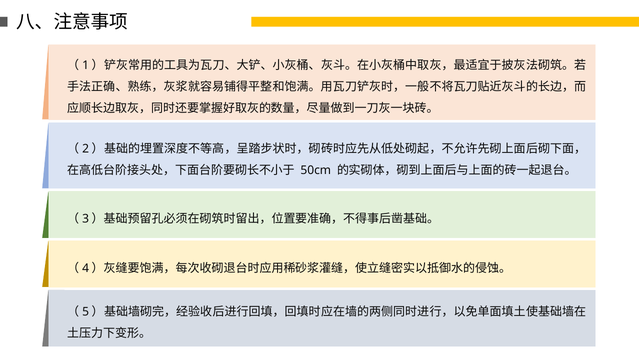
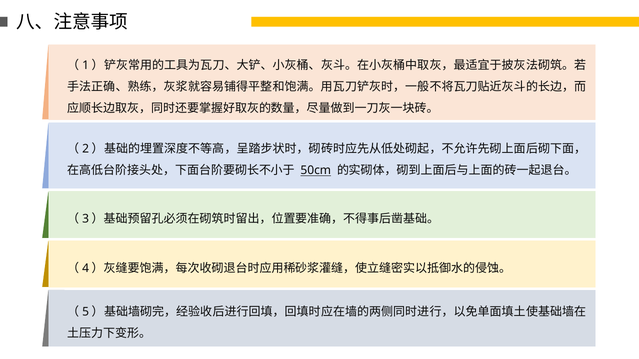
50cm underline: none -> present
